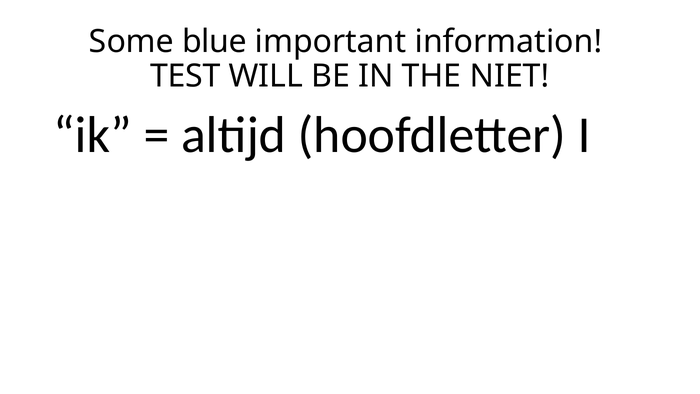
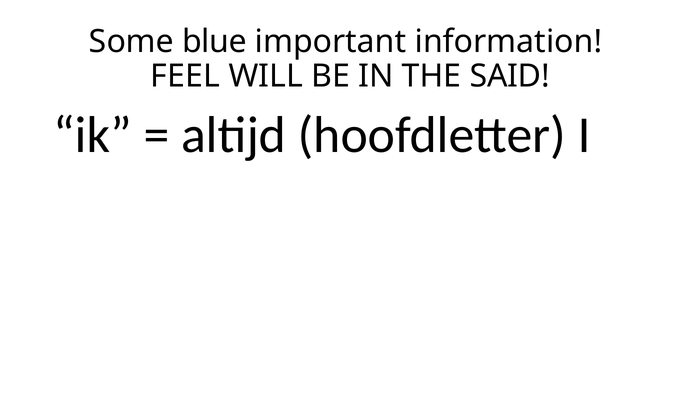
TEST: TEST -> FEEL
NIET: NIET -> SAID
